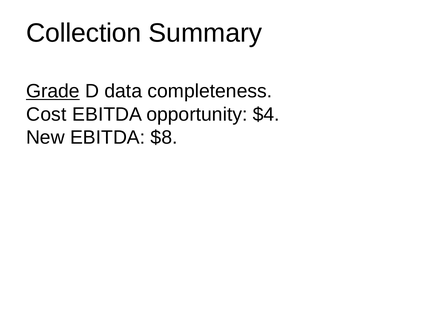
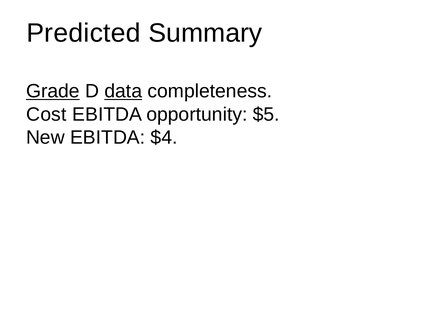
Collection: Collection -> Predicted
data underline: none -> present
$4: $4 -> $5
$8: $8 -> $4
